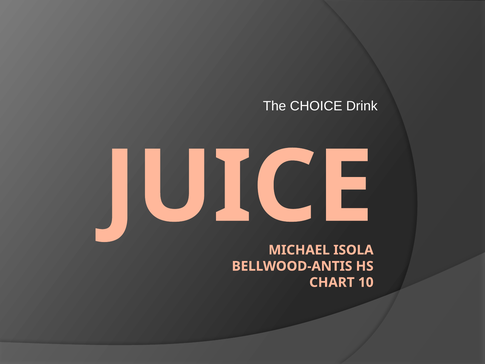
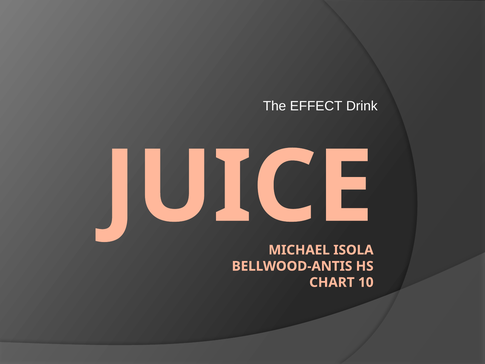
CHOICE: CHOICE -> EFFECT
